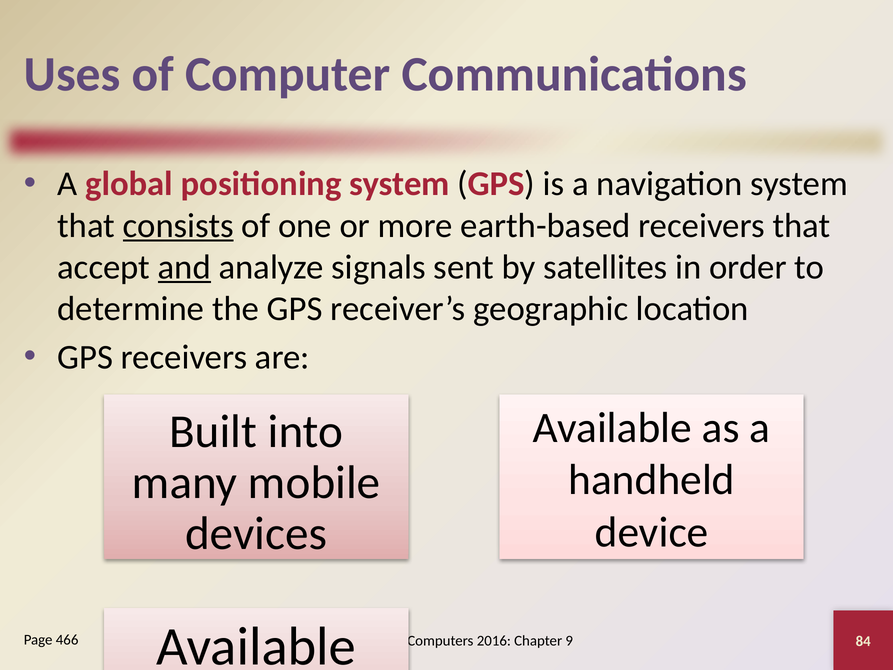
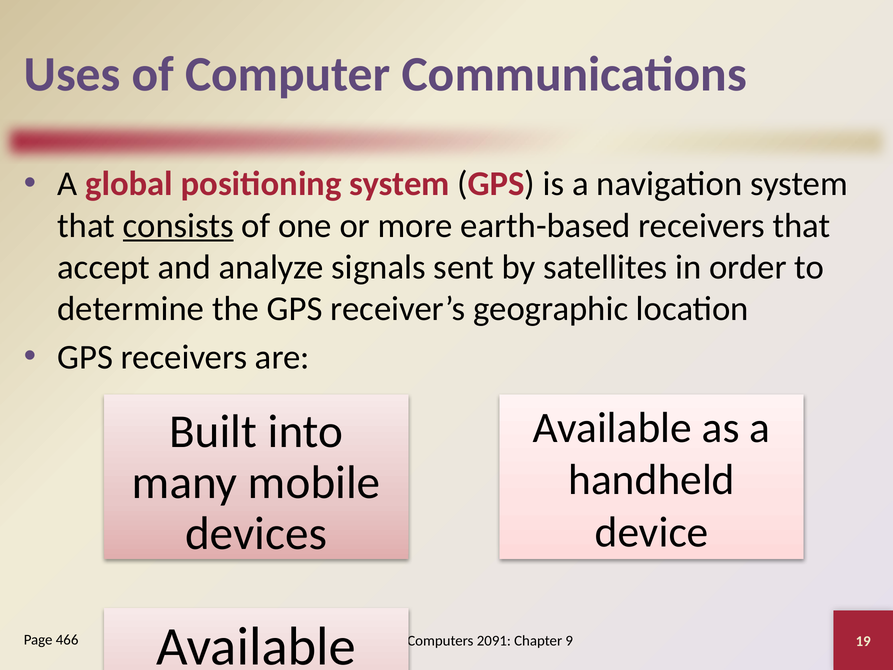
and underline: present -> none
2016: 2016 -> 2091
84: 84 -> 19
